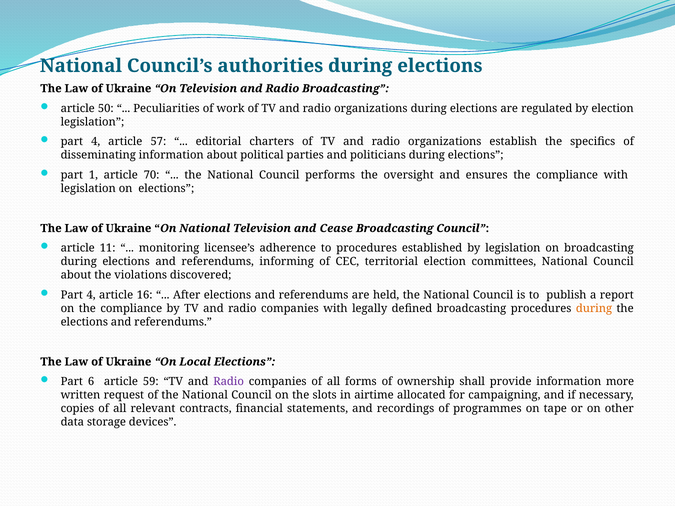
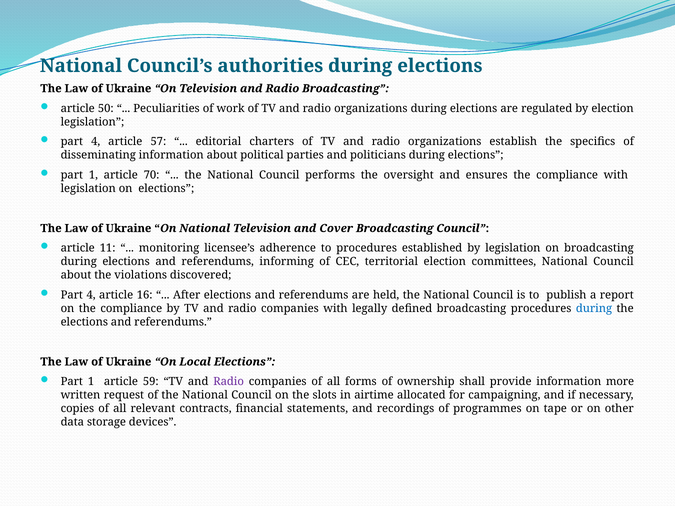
Cease: Cease -> Cover
during at (594, 309) colour: orange -> blue
6 at (91, 382): 6 -> 1
